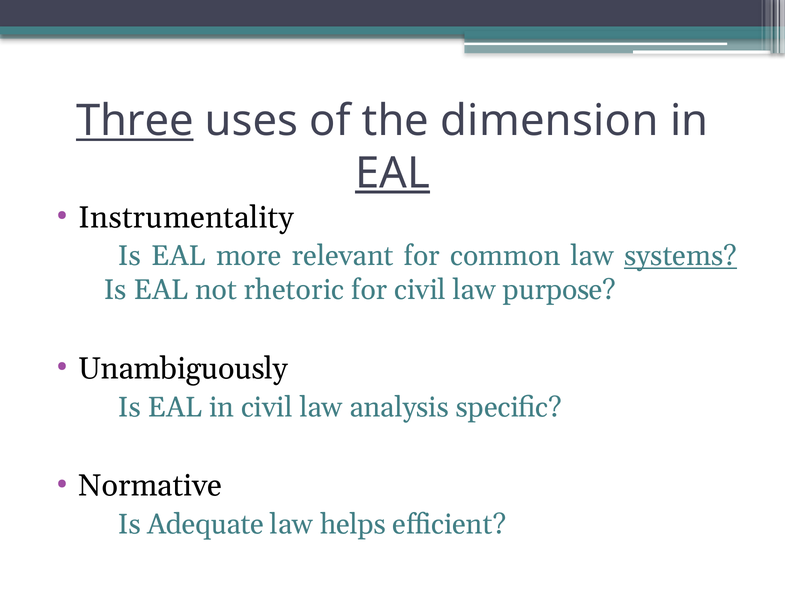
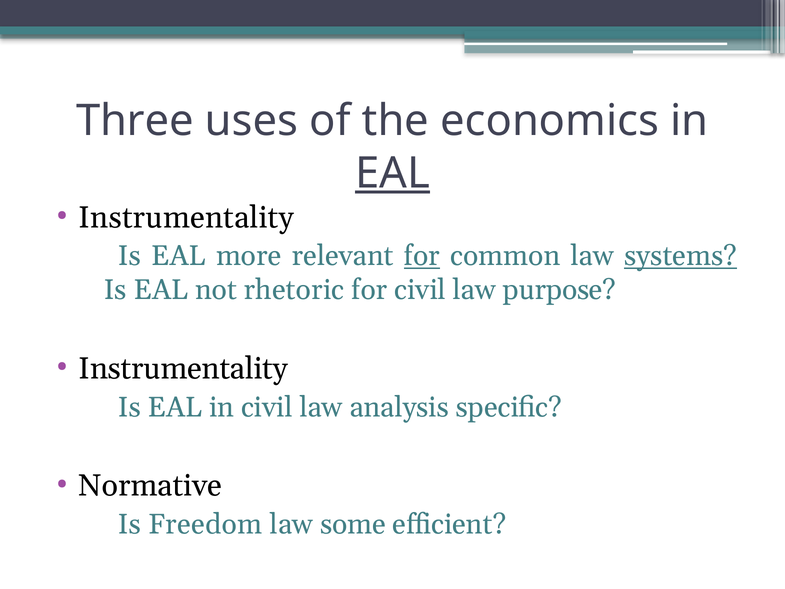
Three underline: present -> none
dimension: dimension -> economics
for at (422, 256) underline: none -> present
Unambiguously at (183, 369): Unambiguously -> Instrumentality
Adequate: Adequate -> Freedom
helps: helps -> some
